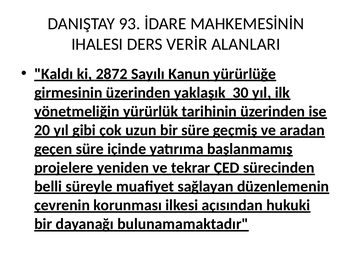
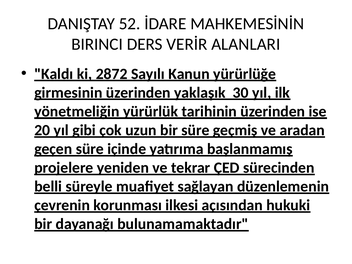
93: 93 -> 52
IHALESI: IHALESI -> BIRINCI
